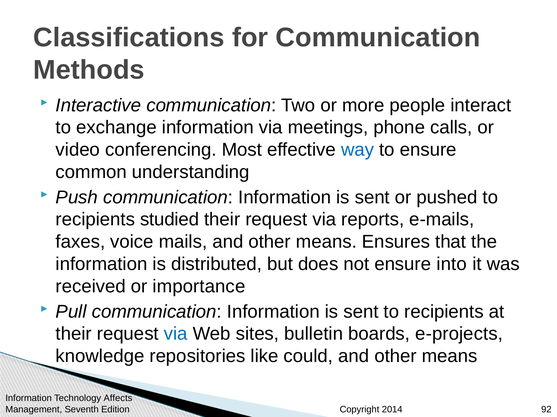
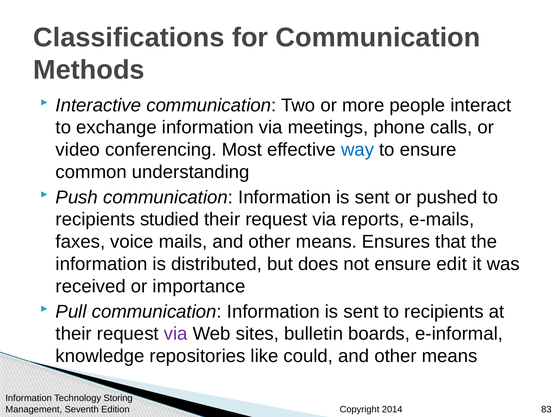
into: into -> edit
via at (176, 334) colour: blue -> purple
e-projects: e-projects -> e-informal
Affects: Affects -> Storing
92: 92 -> 83
